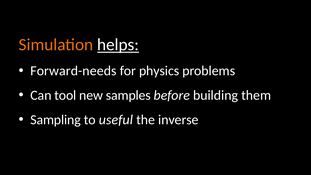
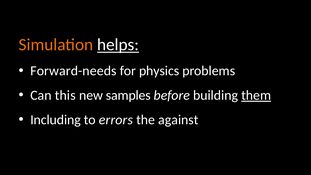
tool: tool -> this
them underline: none -> present
Sampling: Sampling -> Including
useful: useful -> errors
inverse: inverse -> against
